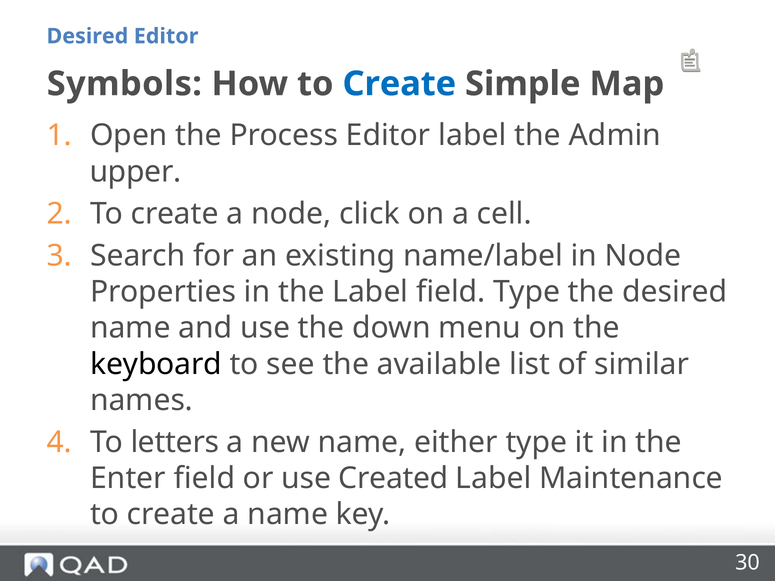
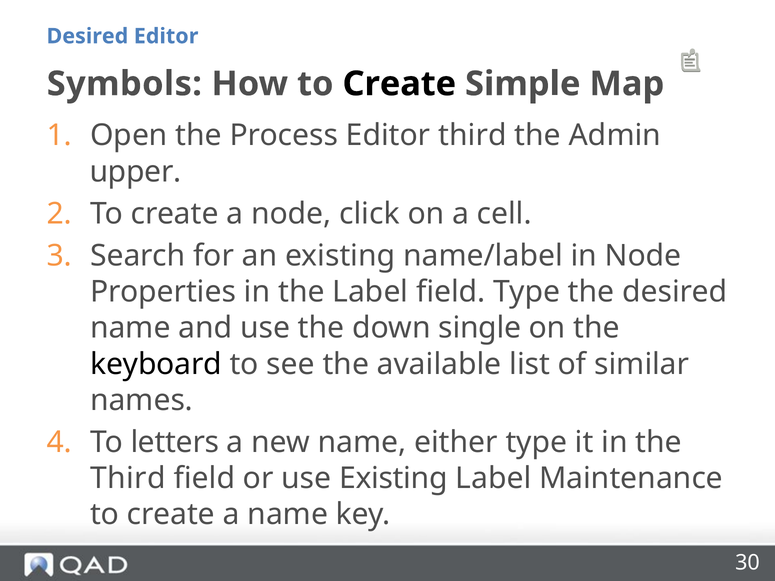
Create at (399, 84) colour: blue -> black
Editor label: label -> third
menu: menu -> single
Enter at (128, 479): Enter -> Third
use Created: Created -> Existing
